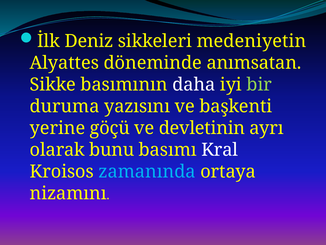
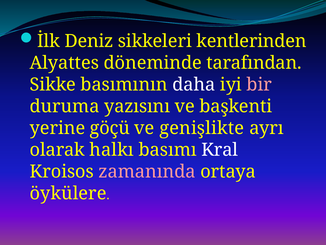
medeniyetin: medeniyetin -> kentlerinden
anımsatan: anımsatan -> tarafından
bir colour: light green -> pink
devletinin: devletinin -> genişlikte
bunu: bunu -> halkı
zamanında colour: light blue -> pink
nizamını: nizamını -> öykülere
